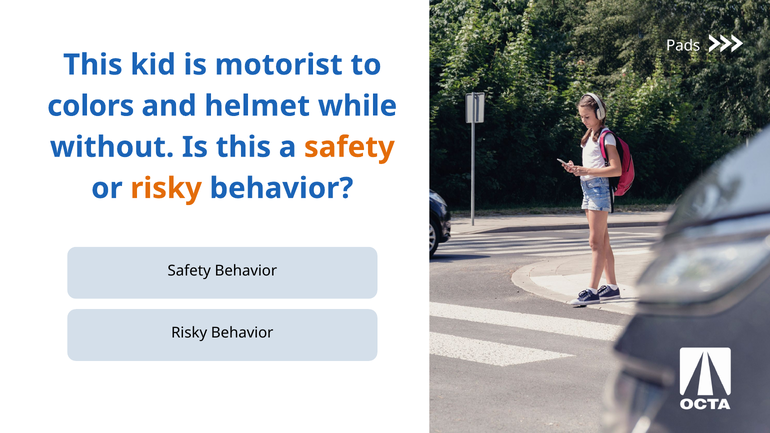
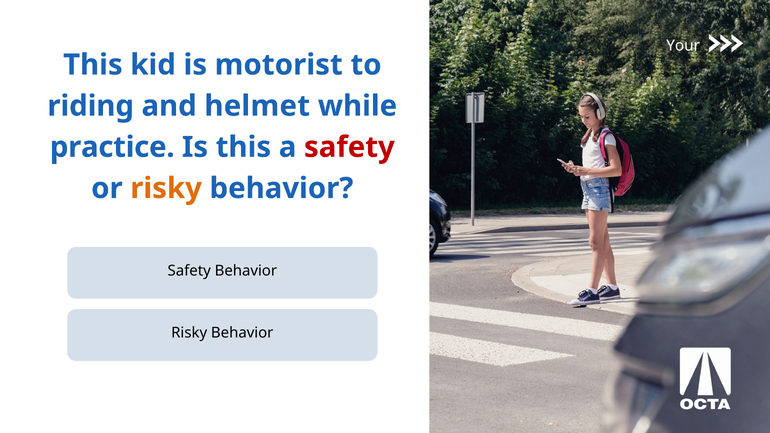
Pads: Pads -> Your
colors: colors -> riding
without: without -> practice
safety at (349, 147) colour: orange -> red
